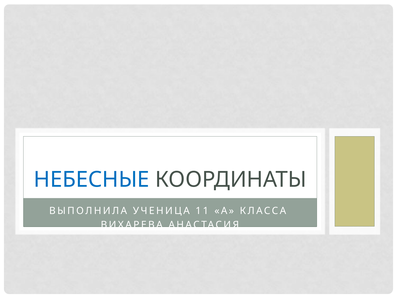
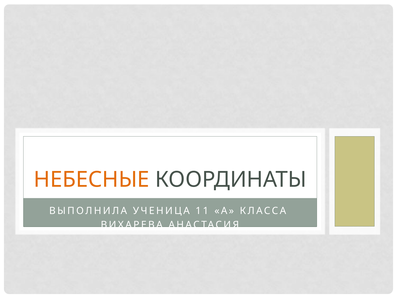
НЕБЕСНЫЕ colour: blue -> orange
